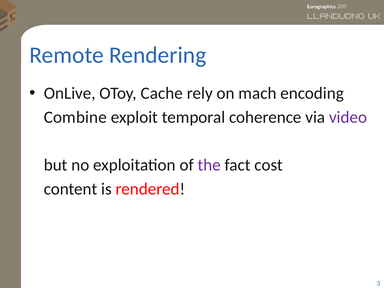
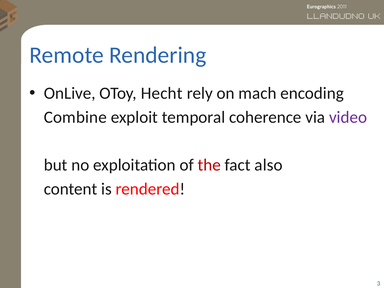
Cache: Cache -> Hecht
the colour: purple -> red
cost: cost -> also
